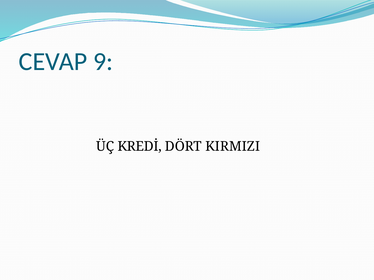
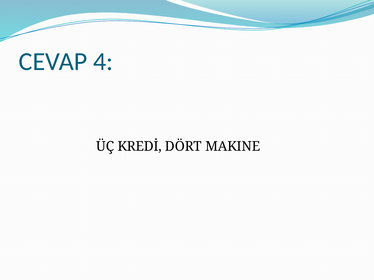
9: 9 -> 4
KIRMIZI: KIRMIZI -> MAKINE
